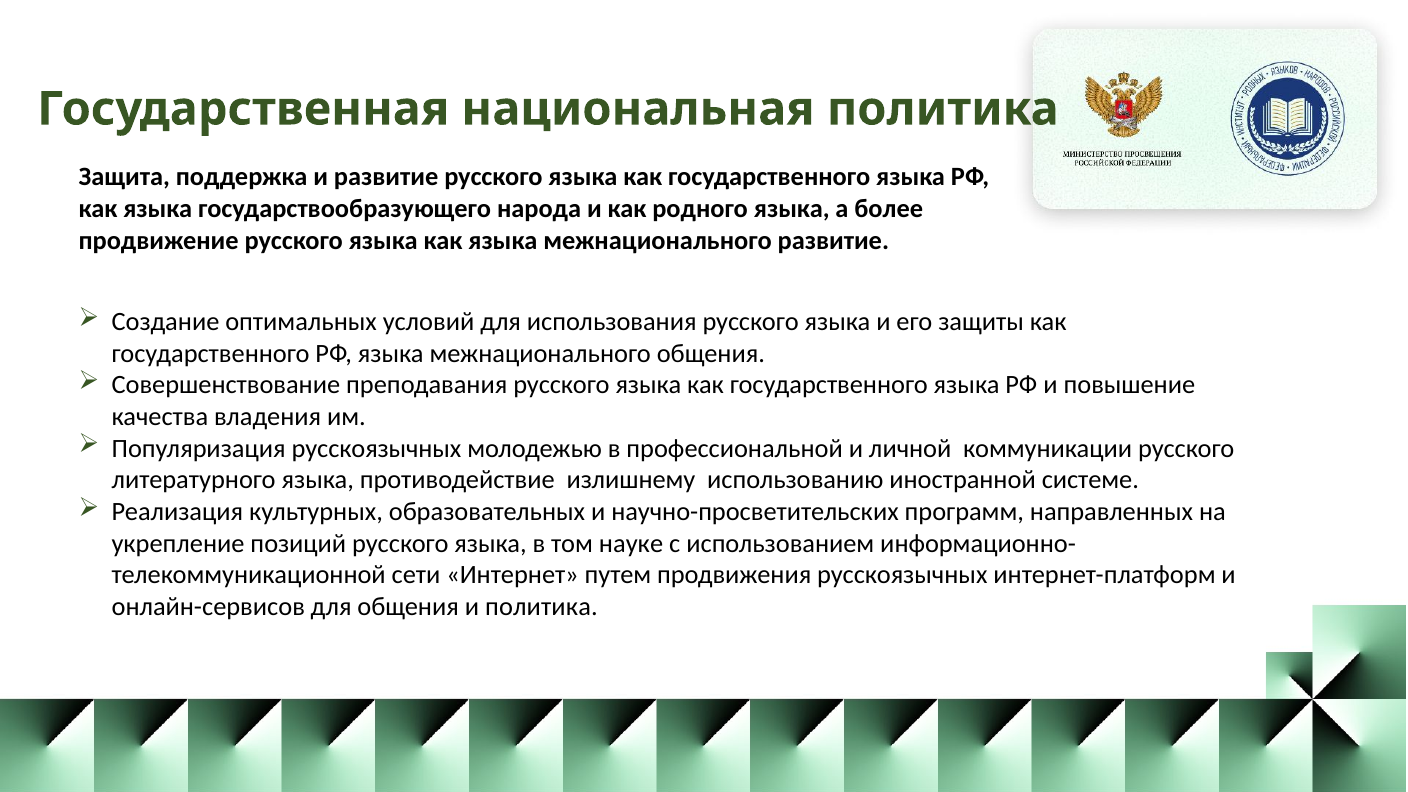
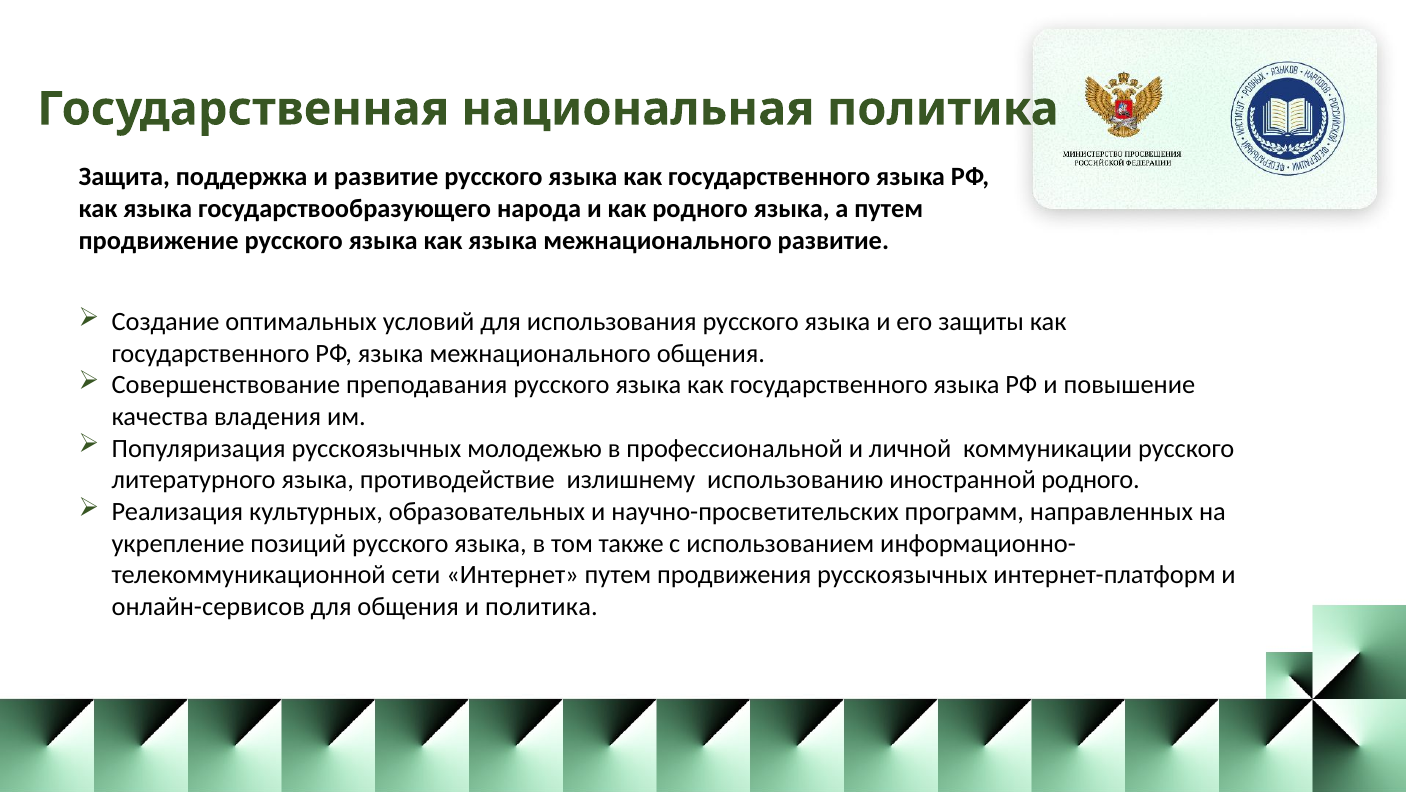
а более: более -> путем
иностранной системе: системе -> родного
науке: науке -> также
